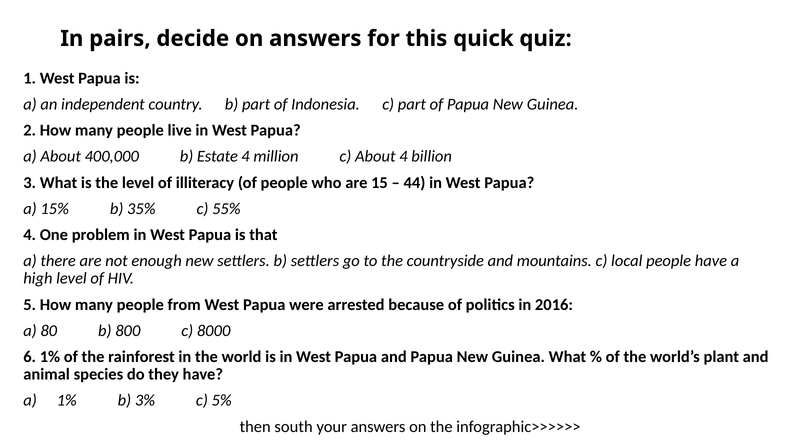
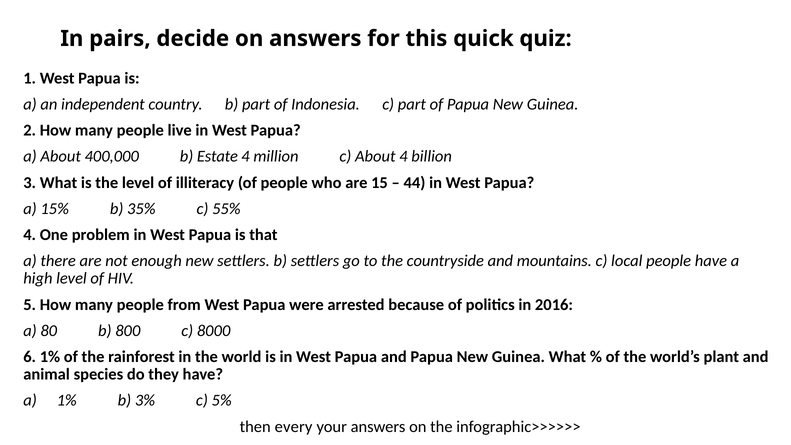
south: south -> every
